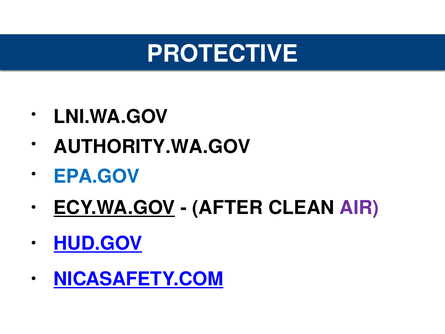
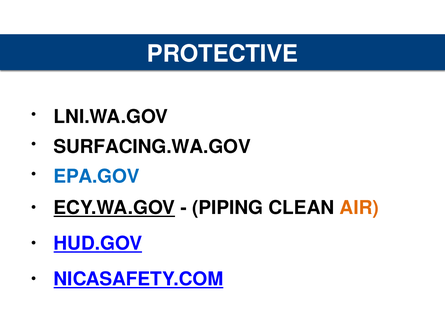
AUTHORITY.WA.GOV: AUTHORITY.WA.GOV -> SURFACING.WA.GOV
AFTER: AFTER -> PIPING
AIR colour: purple -> orange
